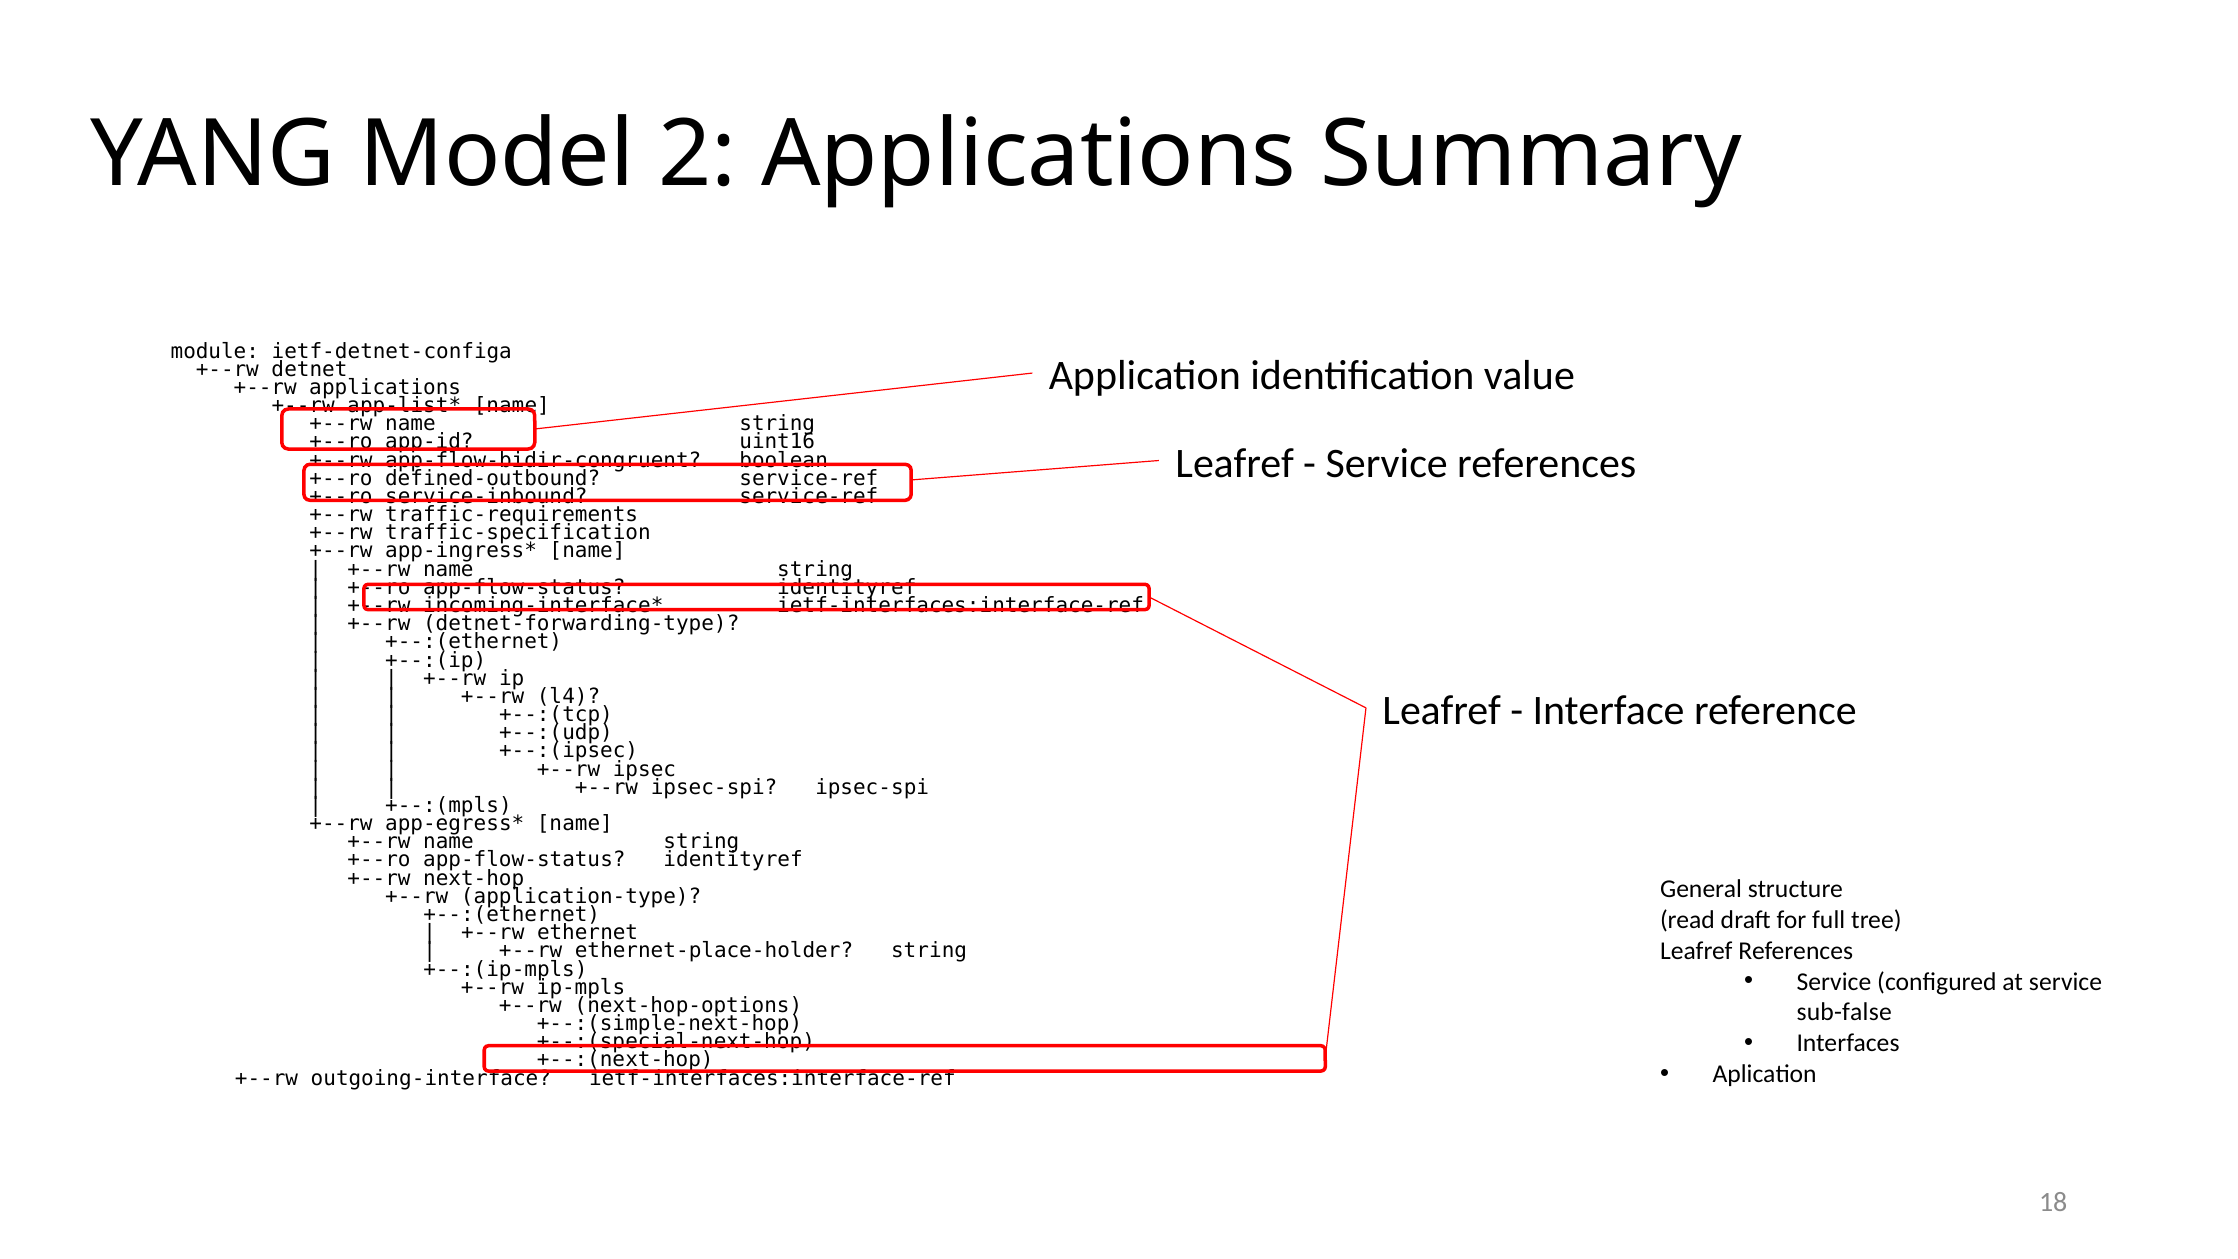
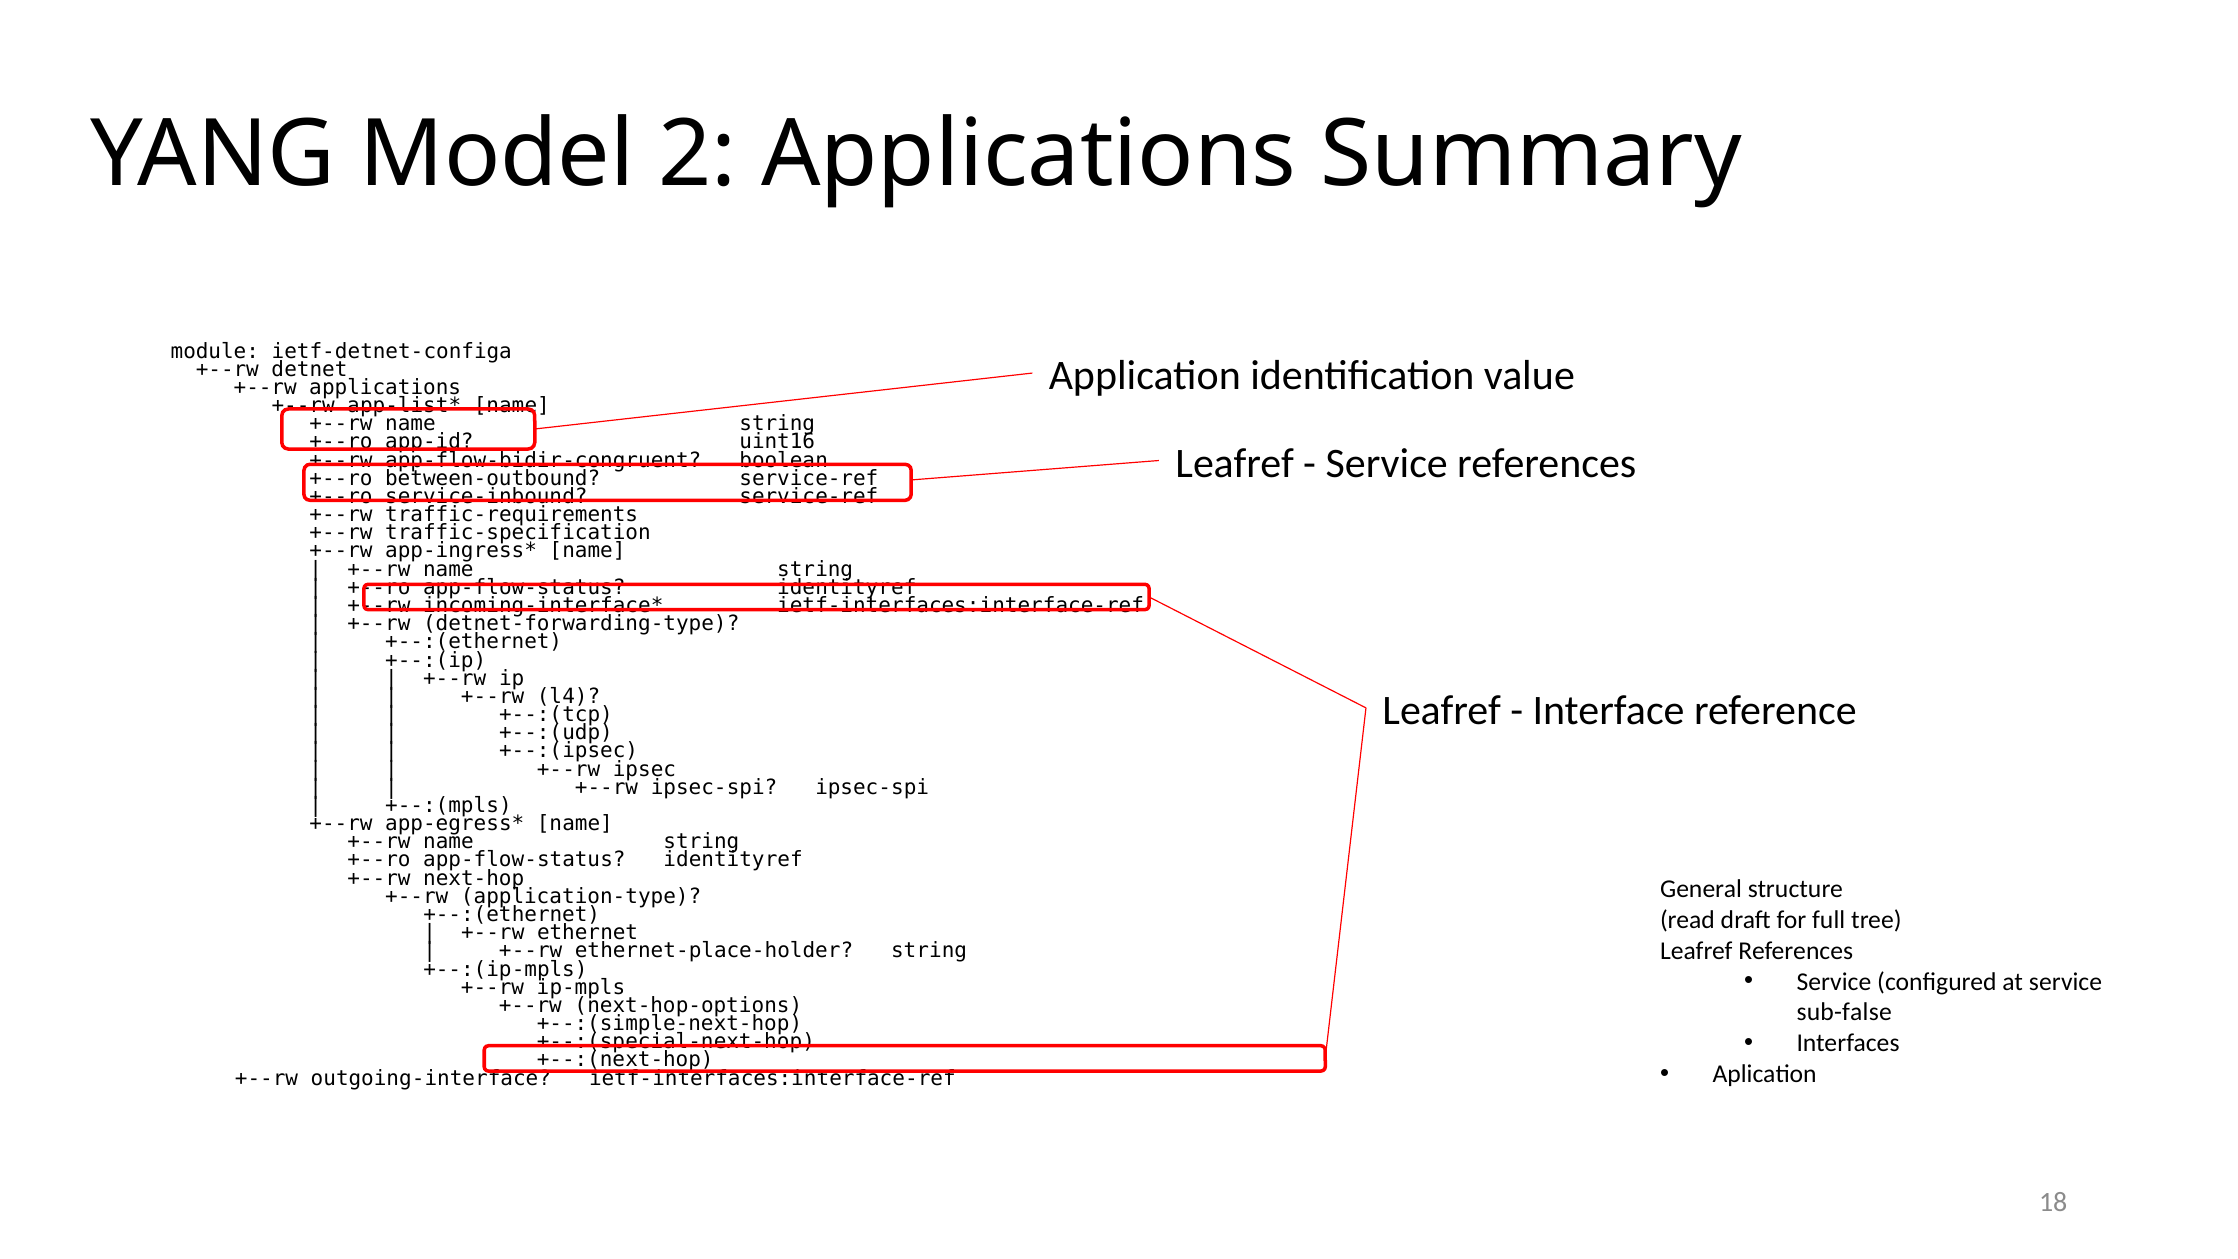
defined-outbound: defined-outbound -> between-outbound
